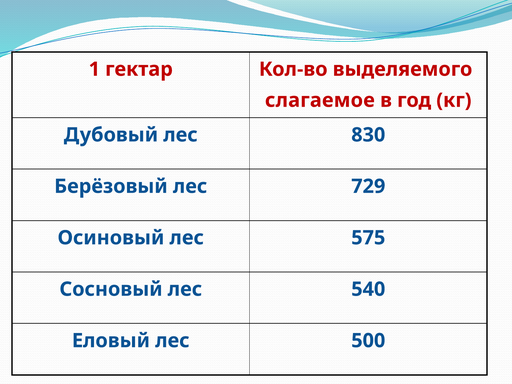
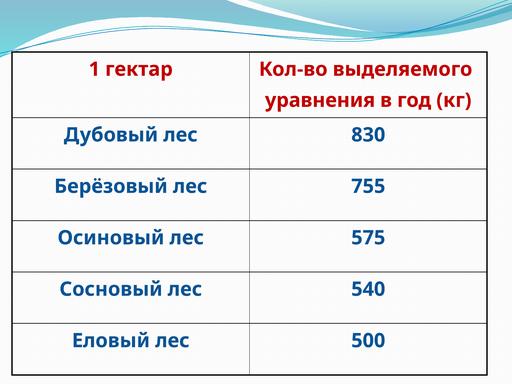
слагаемое: слагаемое -> уравнения
729: 729 -> 755
